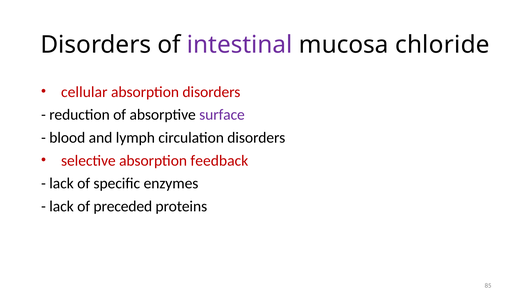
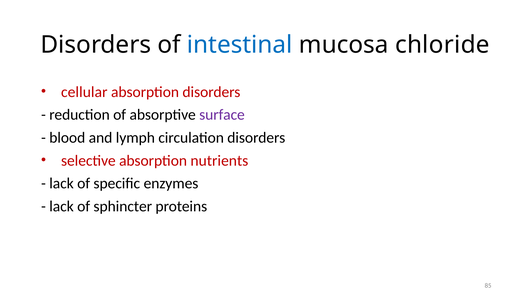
intestinal colour: purple -> blue
feedback: feedback -> nutrients
preceded: preceded -> sphincter
